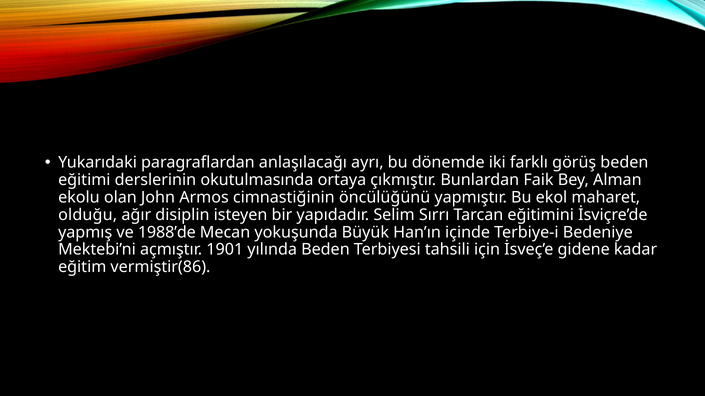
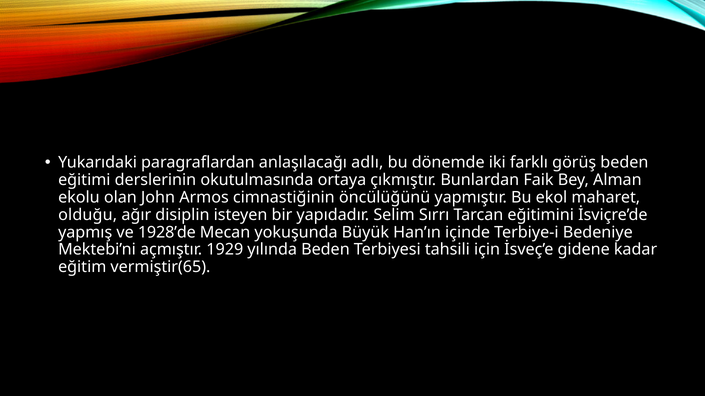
ayrı: ayrı -> adlı
1988’de: 1988’de -> 1928’de
1901: 1901 -> 1929
vermiştir(86: vermiştir(86 -> vermiştir(65
